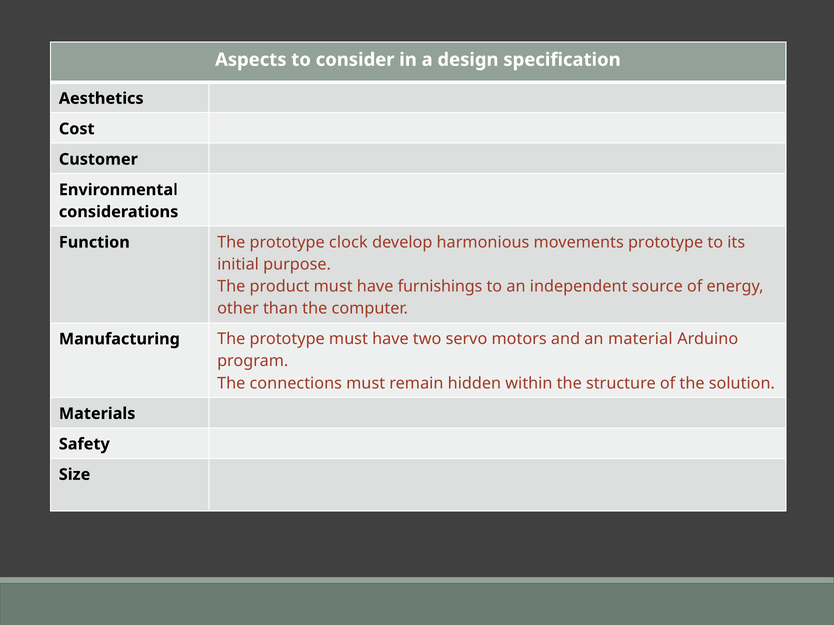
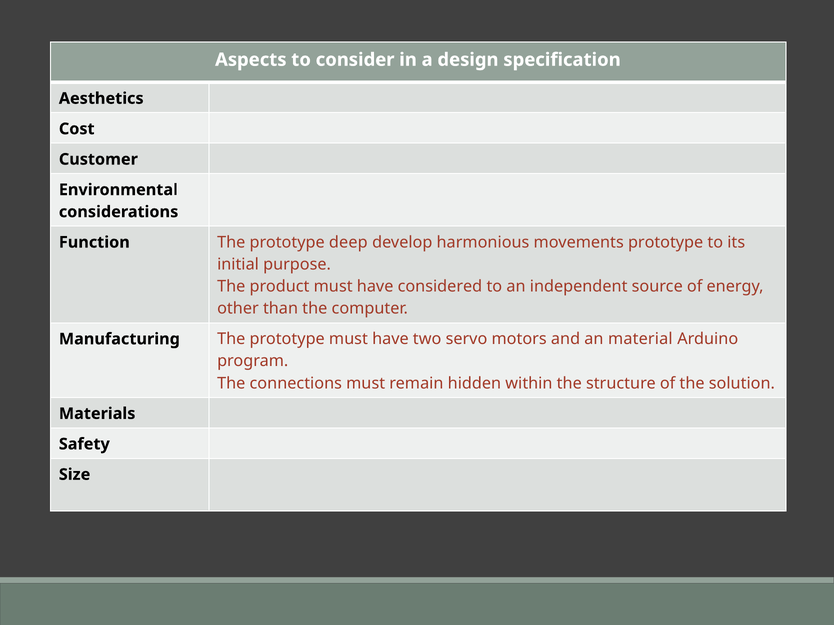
clock: clock -> deep
furnishings: furnishings -> considered
